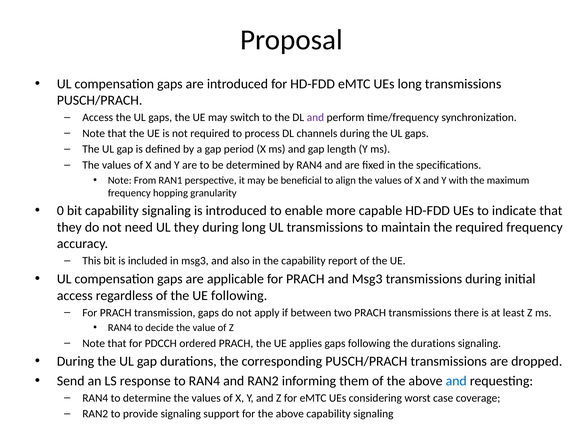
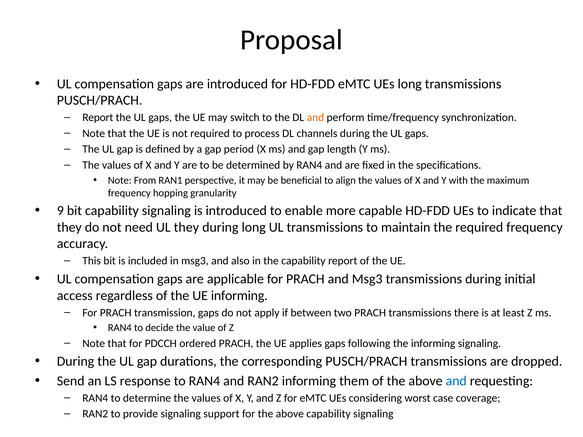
Access at (98, 118): Access -> Report
and at (315, 118) colour: purple -> orange
0: 0 -> 9
UE following: following -> informing
the durations: durations -> informing
